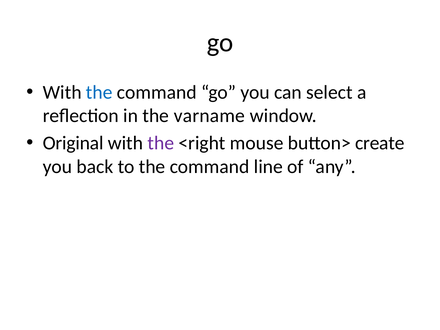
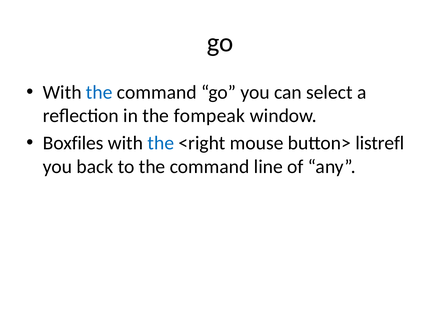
varname: varname -> fompeak
Original: Original -> Boxfiles
the at (161, 143) colour: purple -> blue
create: create -> listrefl
